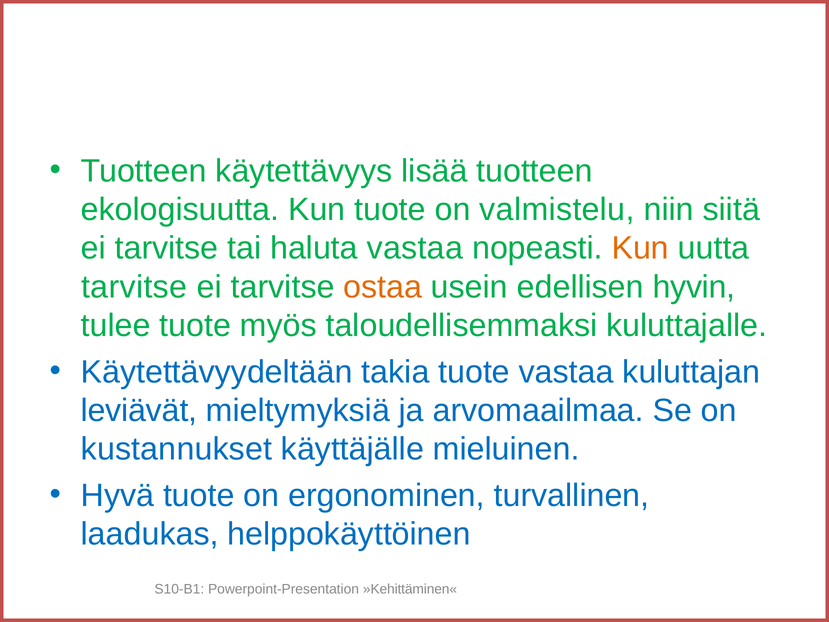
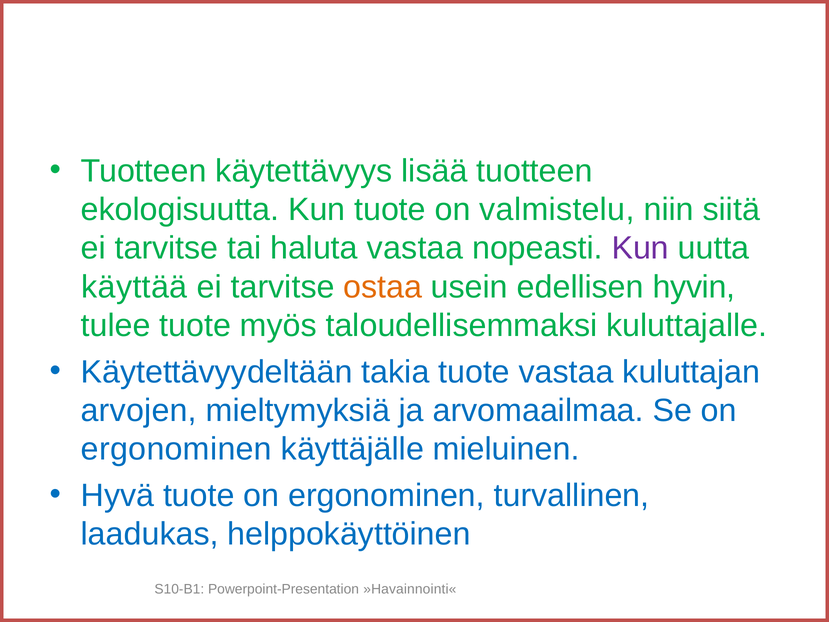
Kun at (640, 248) colour: orange -> purple
tarvitse at (134, 287): tarvitse -> käyttää
leviävät: leviävät -> arvojen
kustannukset at (176, 449): kustannukset -> ergonominen
»Kehittäminen«: »Kehittäminen« -> »Havainnointi«
